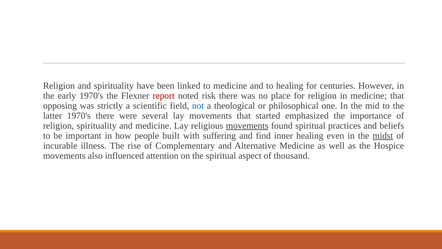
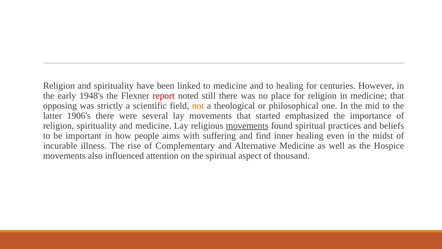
early 1970's: 1970's -> 1948's
risk: risk -> still
not colour: blue -> orange
latter 1970's: 1970's -> 1906's
built: built -> aims
midst underline: present -> none
